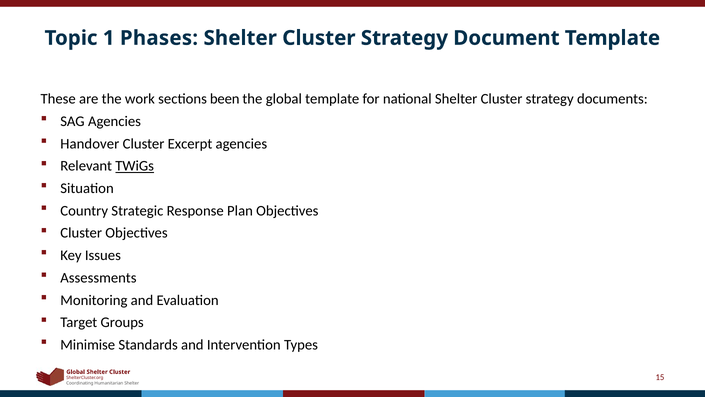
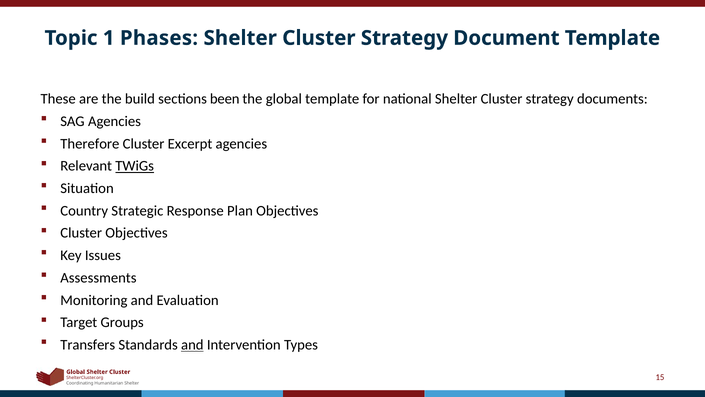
work: work -> build
Handover: Handover -> Therefore
Minimise: Minimise -> Transfers
and at (192, 345) underline: none -> present
